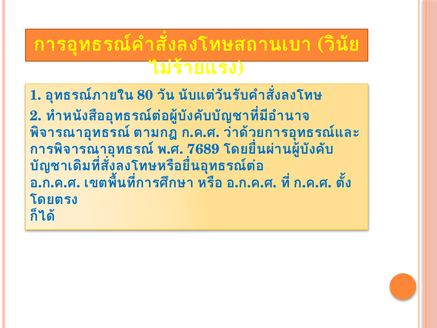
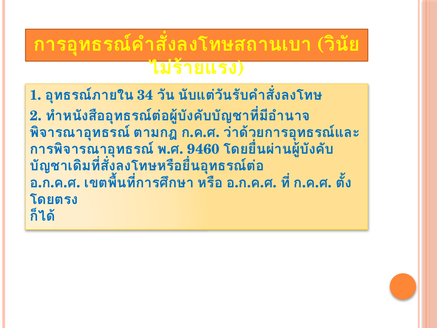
80: 80 -> 34
7689: 7689 -> 9460
